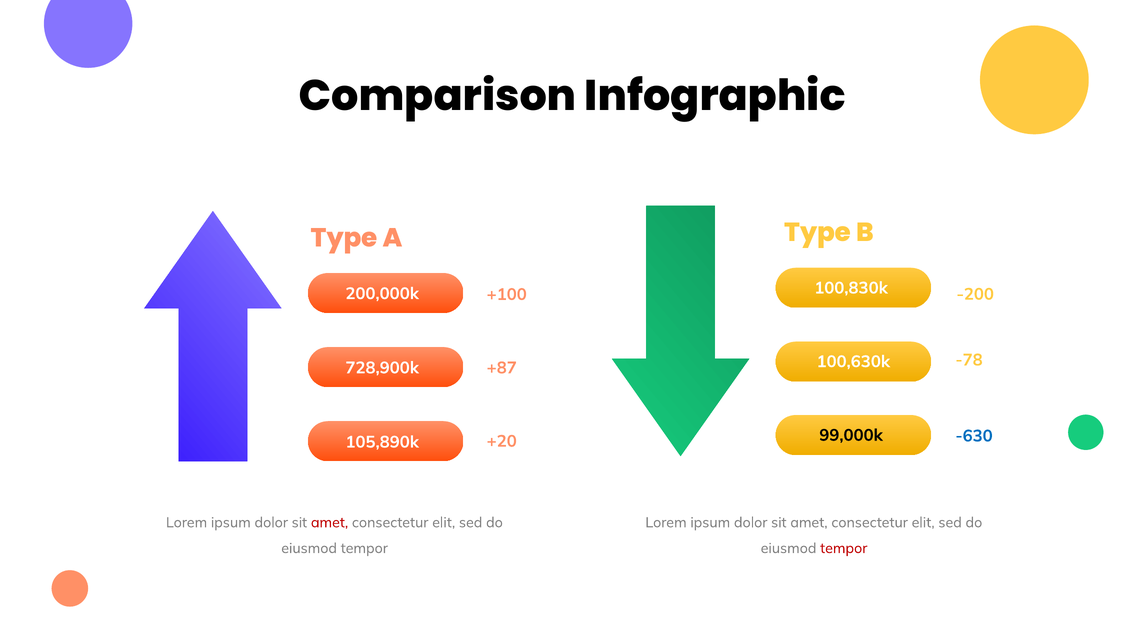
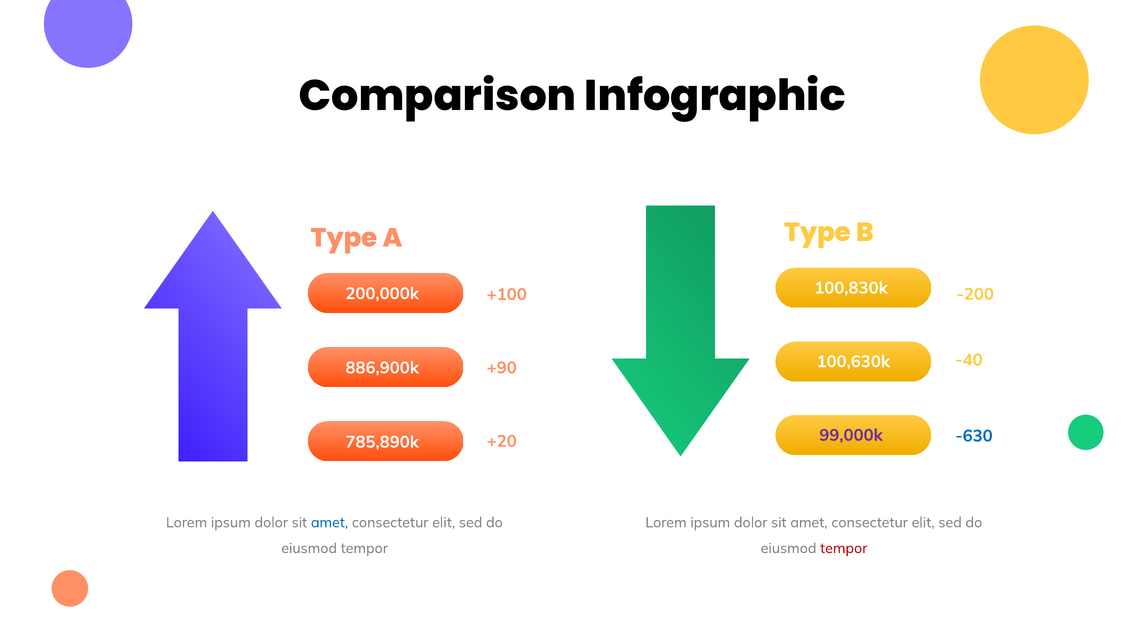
-78: -78 -> -40
728,900k: 728,900k -> 886,900k
+87: +87 -> +90
99,000k colour: black -> purple
105,890k: 105,890k -> 785,890k
amet at (330, 523) colour: red -> blue
